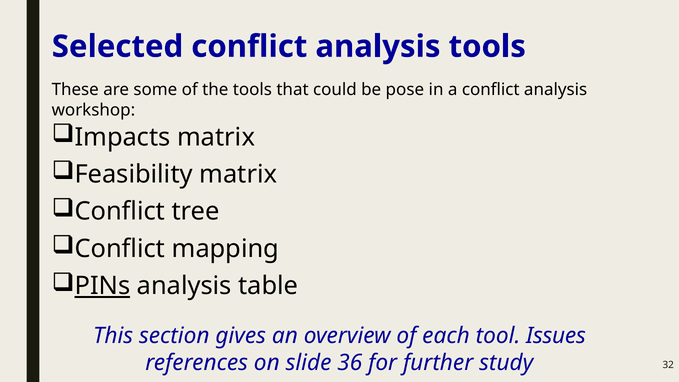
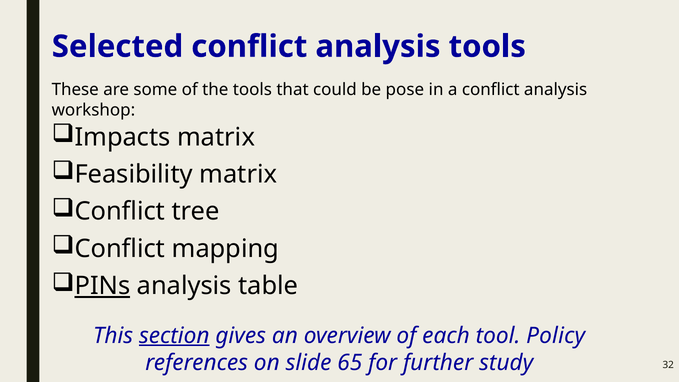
section underline: none -> present
Issues: Issues -> Policy
36: 36 -> 65
